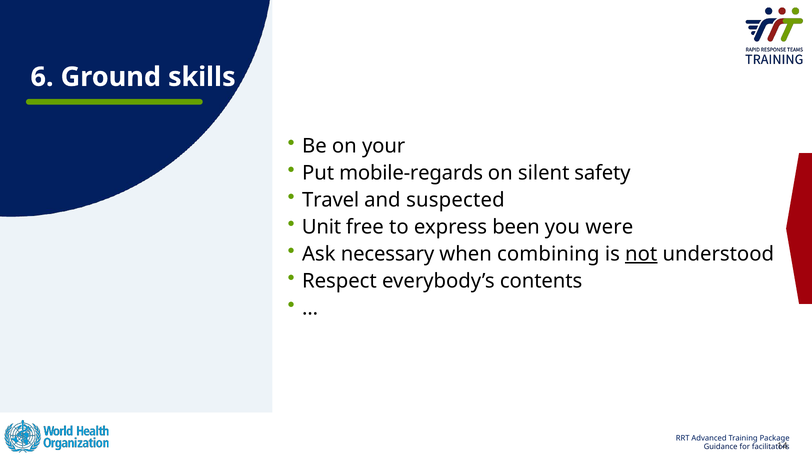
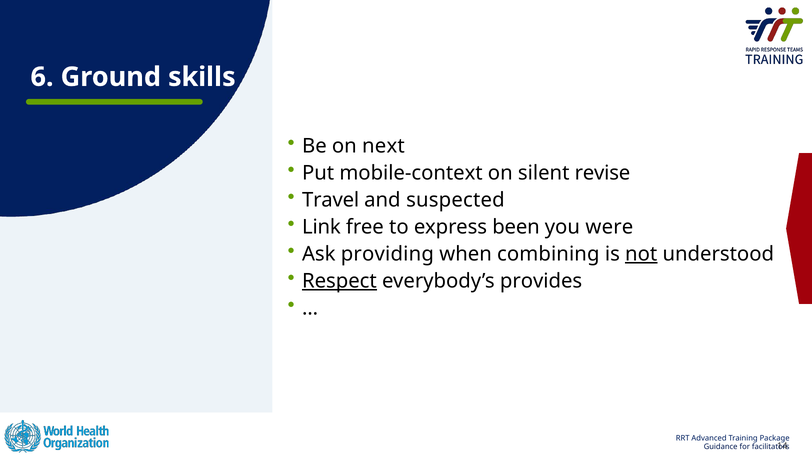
your: your -> next
mobile-regards: mobile-regards -> mobile-context
safety: safety -> revise
Unit: Unit -> Link
necessary: necessary -> providing
Respect underline: none -> present
contents: contents -> provides
